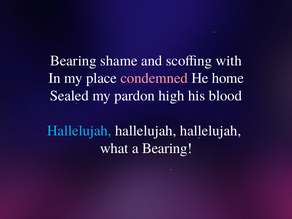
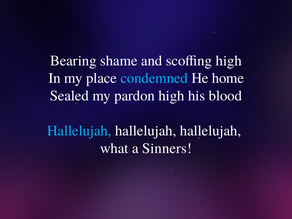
scoffing with: with -> high
condemned colour: pink -> light blue
a Bearing: Bearing -> Sinners
